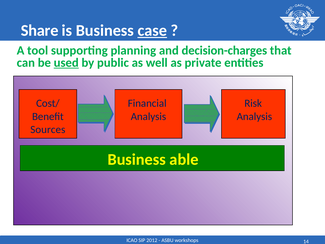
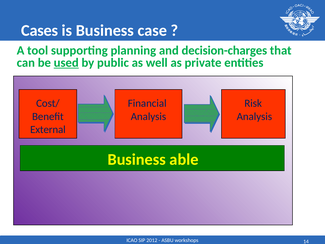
Share: Share -> Cases
case underline: present -> none
Sources: Sources -> External
